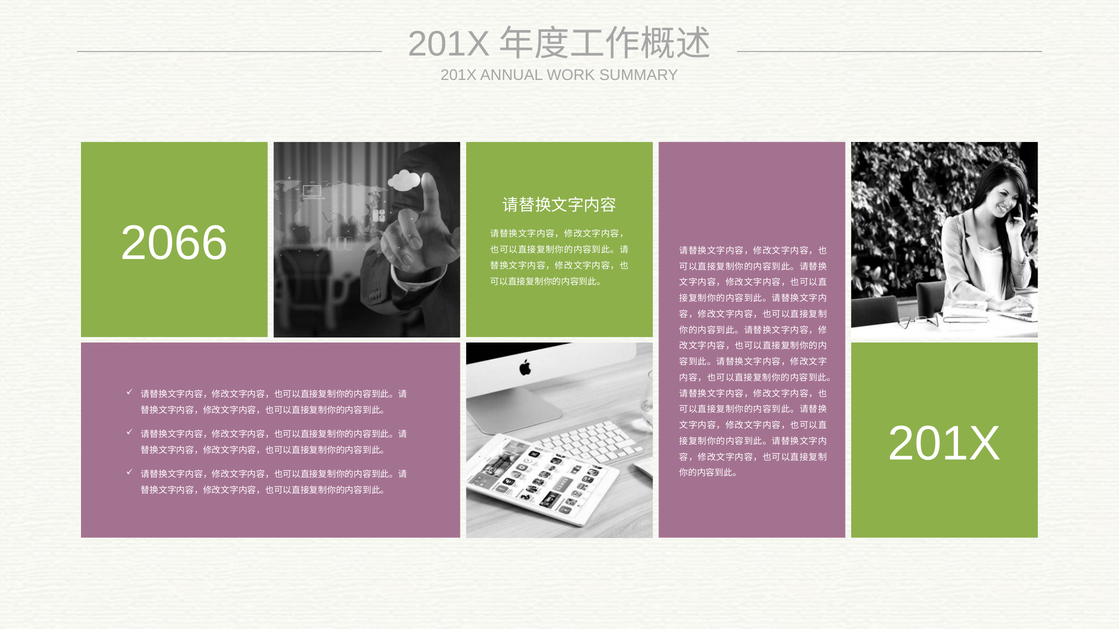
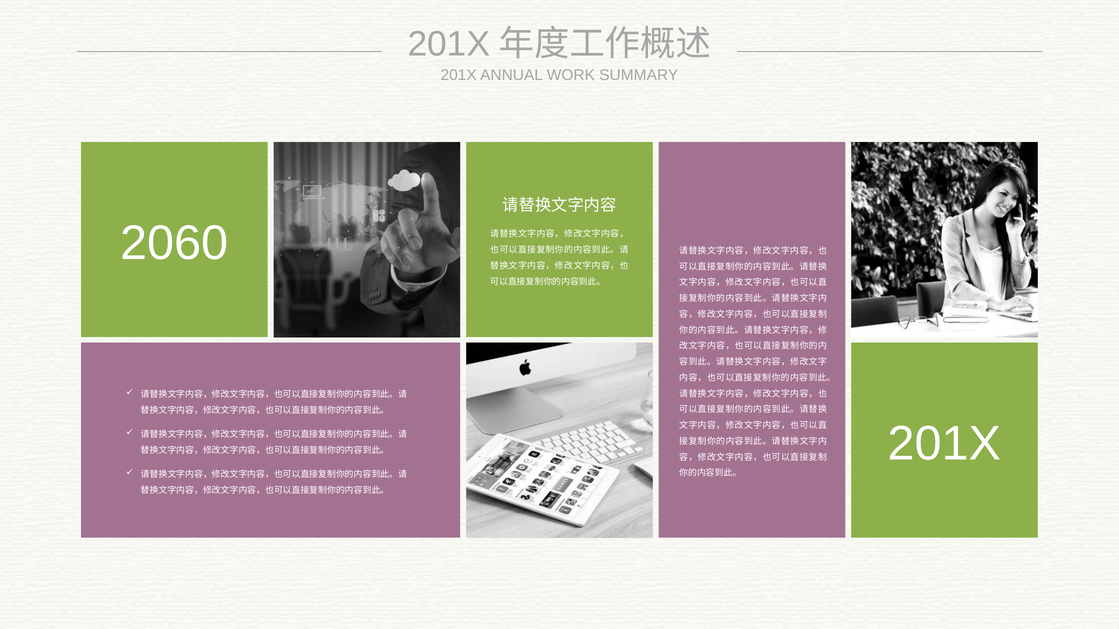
2066: 2066 -> 2060
